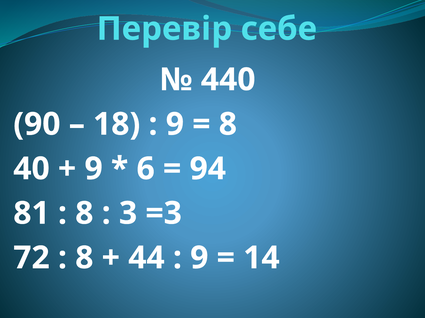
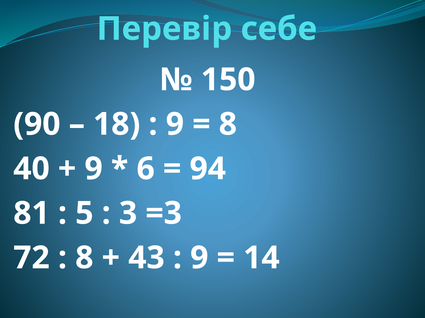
440: 440 -> 150
8 at (84, 214): 8 -> 5
44: 44 -> 43
